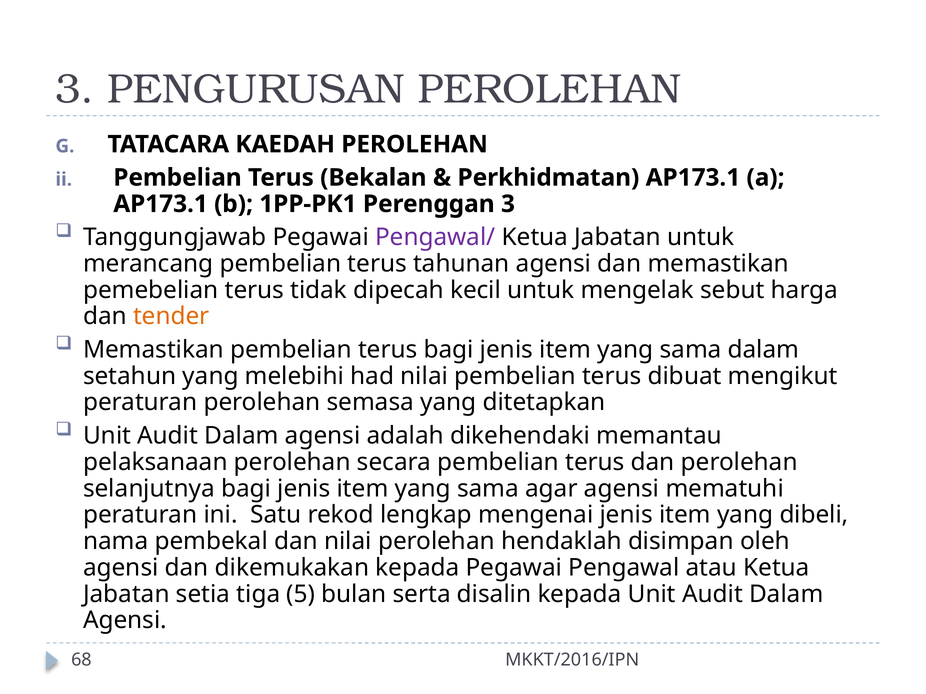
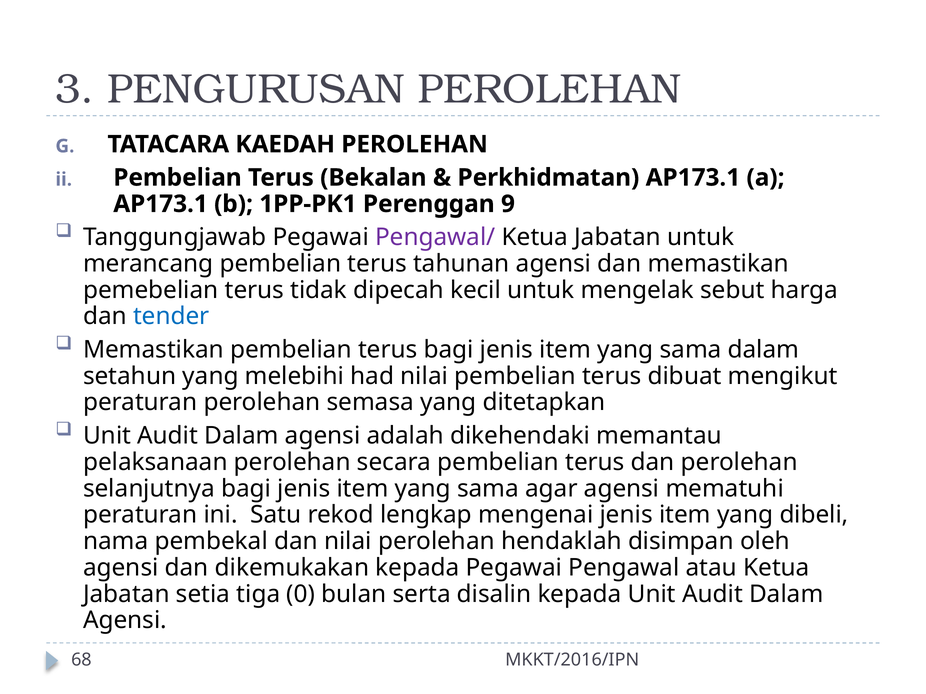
Perenggan 3: 3 -> 9
tender colour: orange -> blue
5: 5 -> 0
